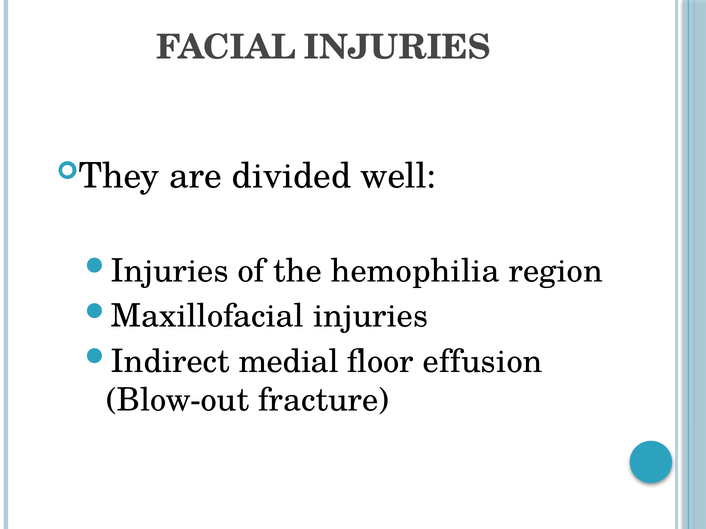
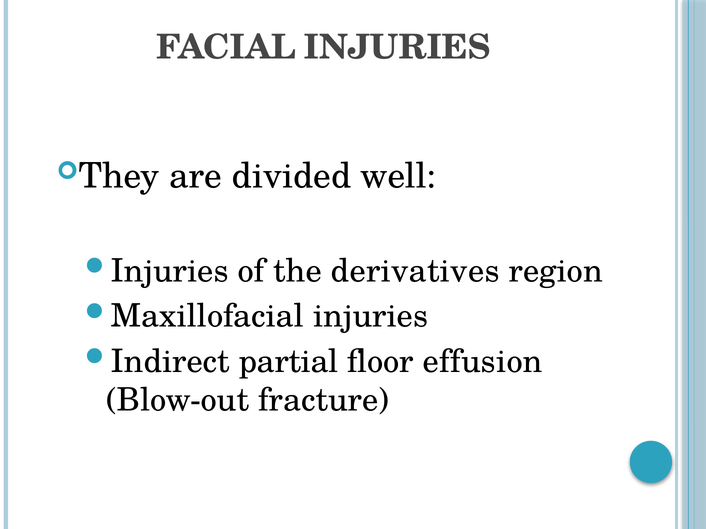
hemophilia: hemophilia -> derivatives
medial: medial -> partial
